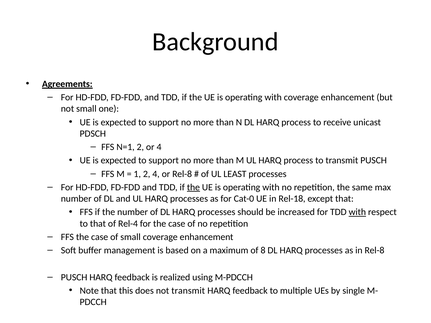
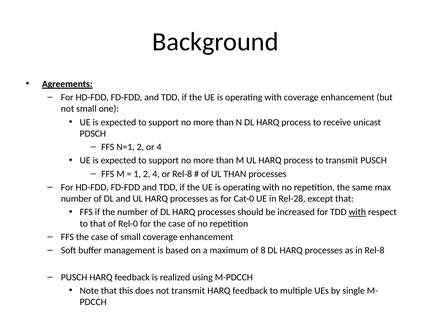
UL LEAST: LEAST -> THAN
the at (193, 187) underline: present -> none
Rel-18: Rel-18 -> Rel-28
Rel-4: Rel-4 -> Rel-0
